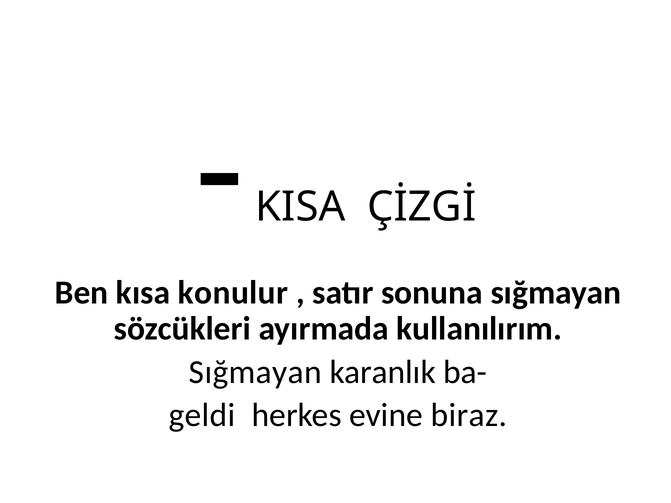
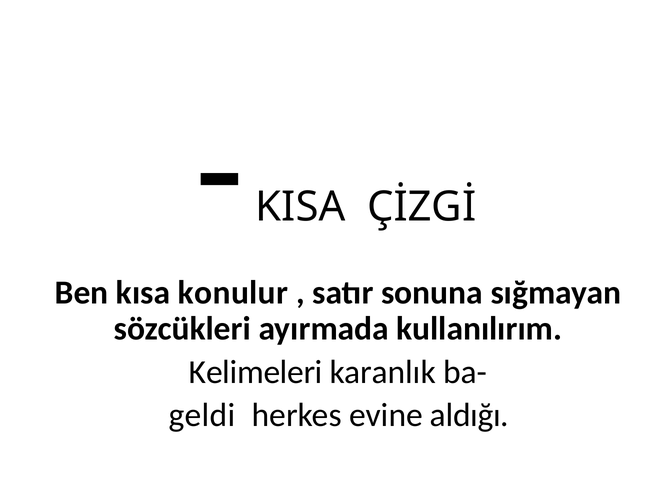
Sığmayan at (255, 372): Sığmayan -> Kelimeleri
biraz: biraz -> aldığı
